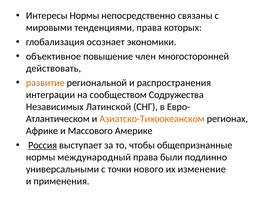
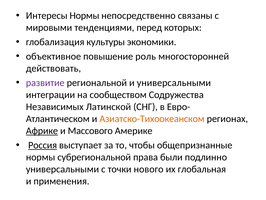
тенденциями права: права -> перед
осознает: осознает -> культуры
член: член -> роль
развитие colour: orange -> purple
и распространения: распространения -> универсальными
Африке underline: none -> present
международный: международный -> субрегиональной
изменение: изменение -> глобальная
